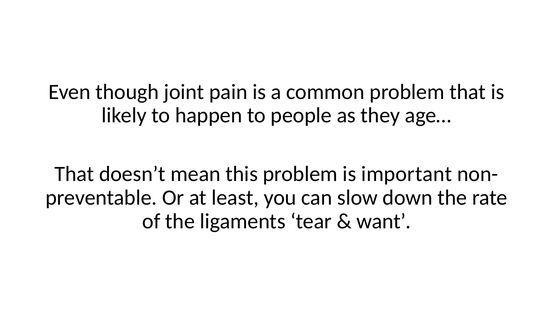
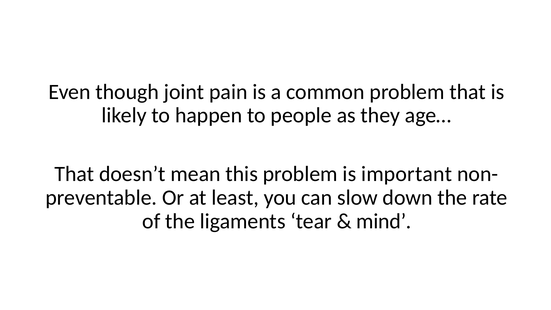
want: want -> mind
